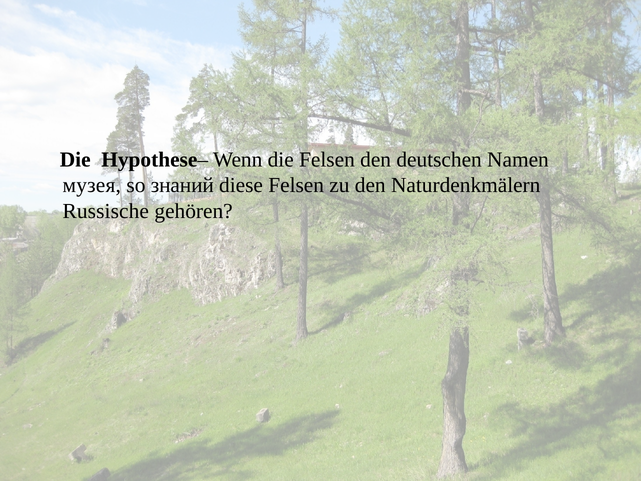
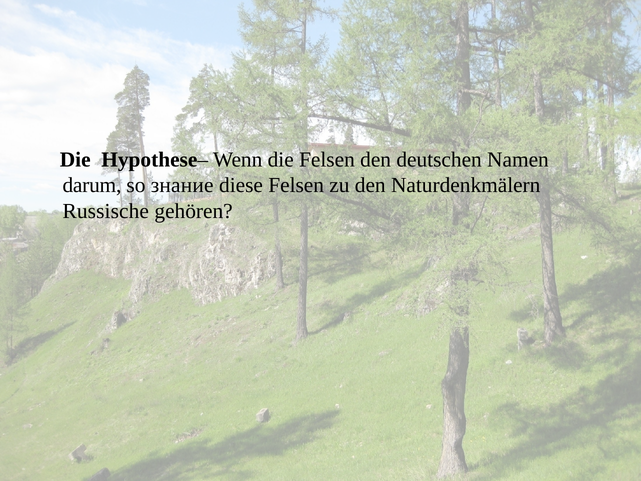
музея: музея -> darum
знаний: знаний -> знание
